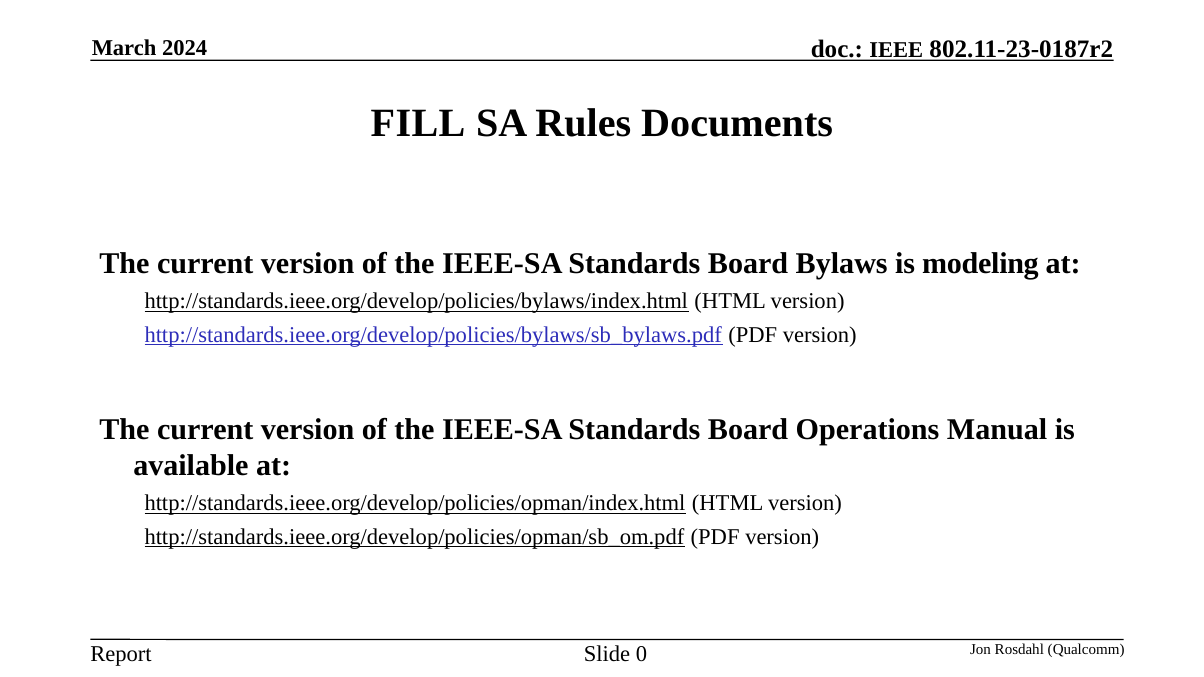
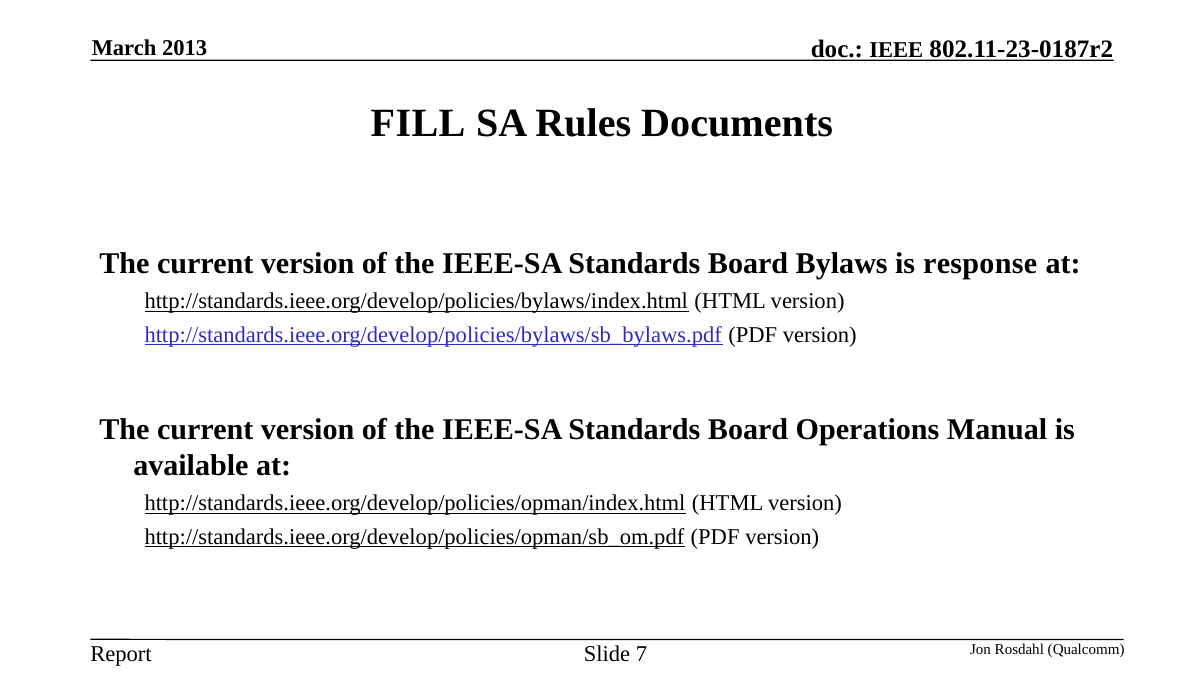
2024: 2024 -> 2013
modeling: modeling -> response
0: 0 -> 7
